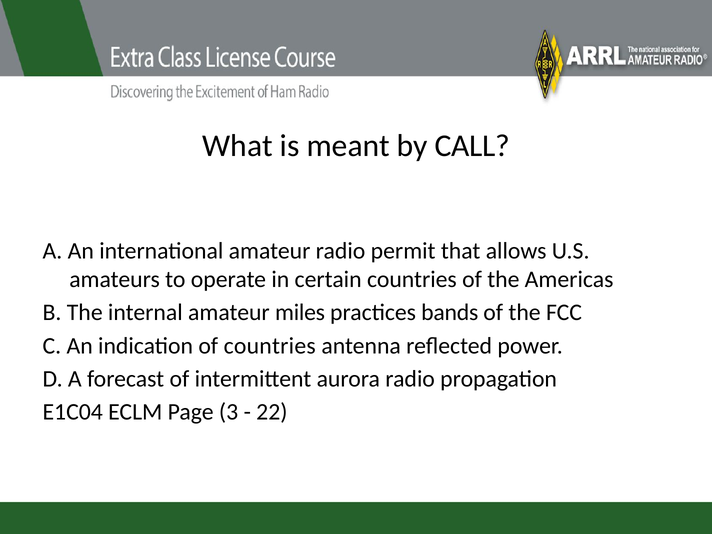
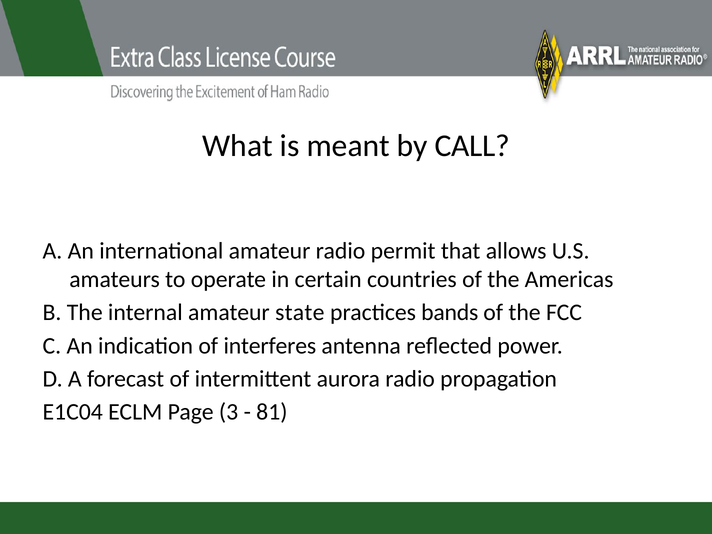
miles: miles -> state
of countries: countries -> interferes
22: 22 -> 81
